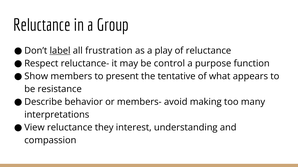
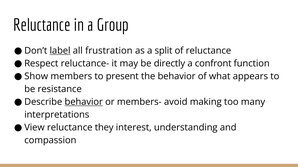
play: play -> split
control: control -> directly
purpose: purpose -> confront
the tentative: tentative -> behavior
behavior at (84, 102) underline: none -> present
